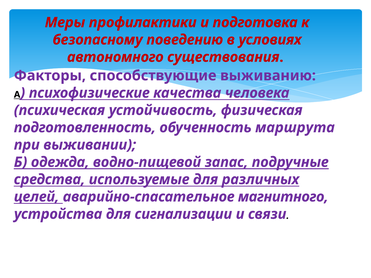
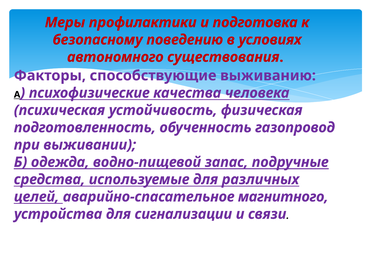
маршрута: маршрута -> газопровод
